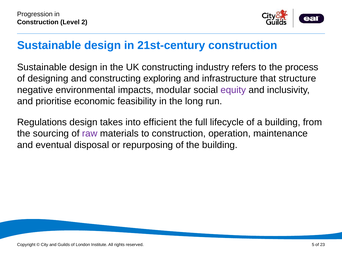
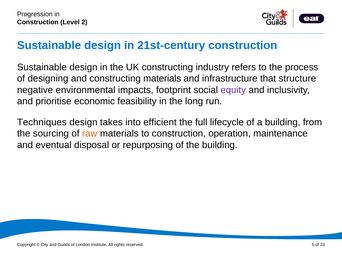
constructing exploring: exploring -> materials
modular: modular -> footprint
Regulations: Regulations -> Techniques
raw colour: purple -> orange
